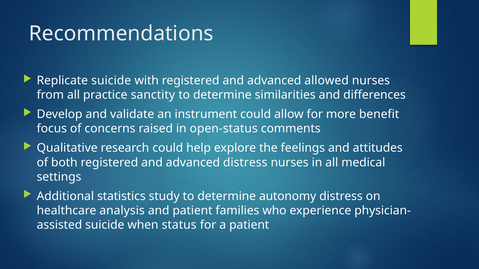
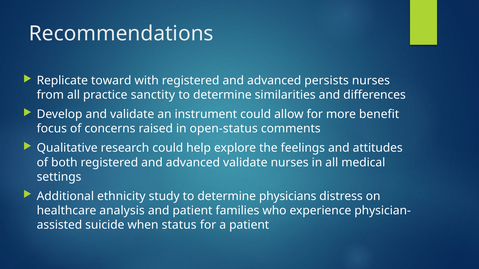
Replicate suicide: suicide -> toward
allowed: allowed -> persists
advanced distress: distress -> validate
statistics: statistics -> ethnicity
autonomy: autonomy -> physicians
